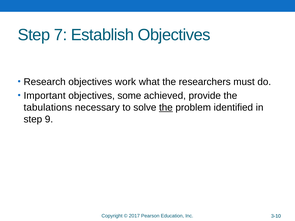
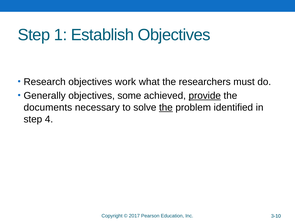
7: 7 -> 1
Important: Important -> Generally
provide underline: none -> present
tabulations: tabulations -> documents
9: 9 -> 4
